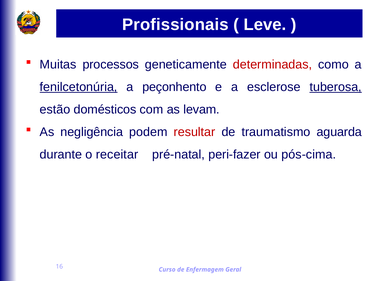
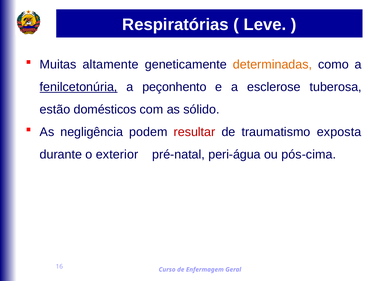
Profissionais: Profissionais -> Respiratórias
processos: processos -> altamente
determinadas colour: red -> orange
tuberosa underline: present -> none
levam: levam -> sólido
aguarda: aguarda -> exposta
receitar: receitar -> exterior
peri-fazer: peri-fazer -> peri-água
